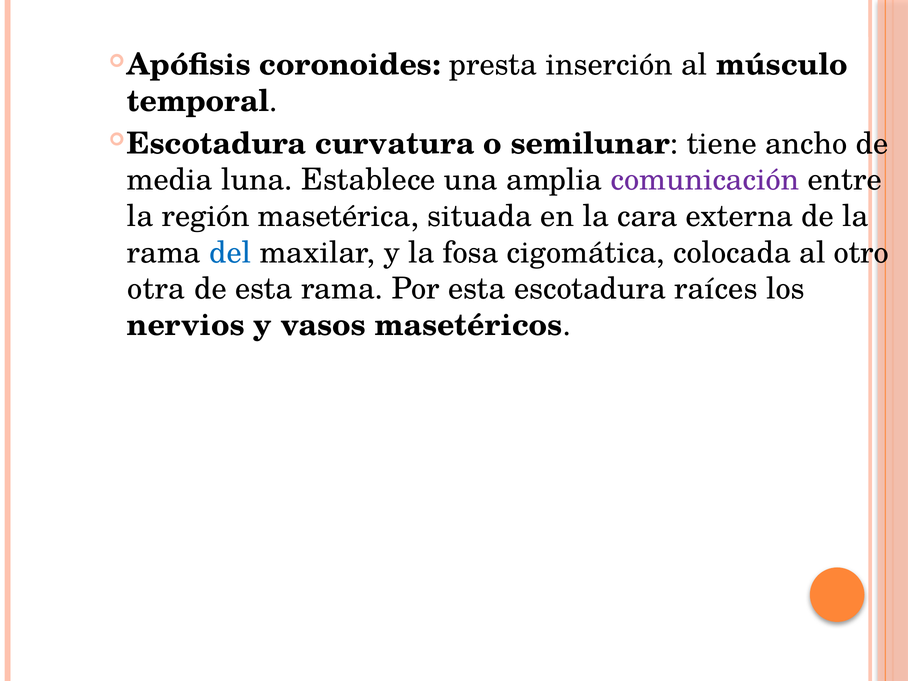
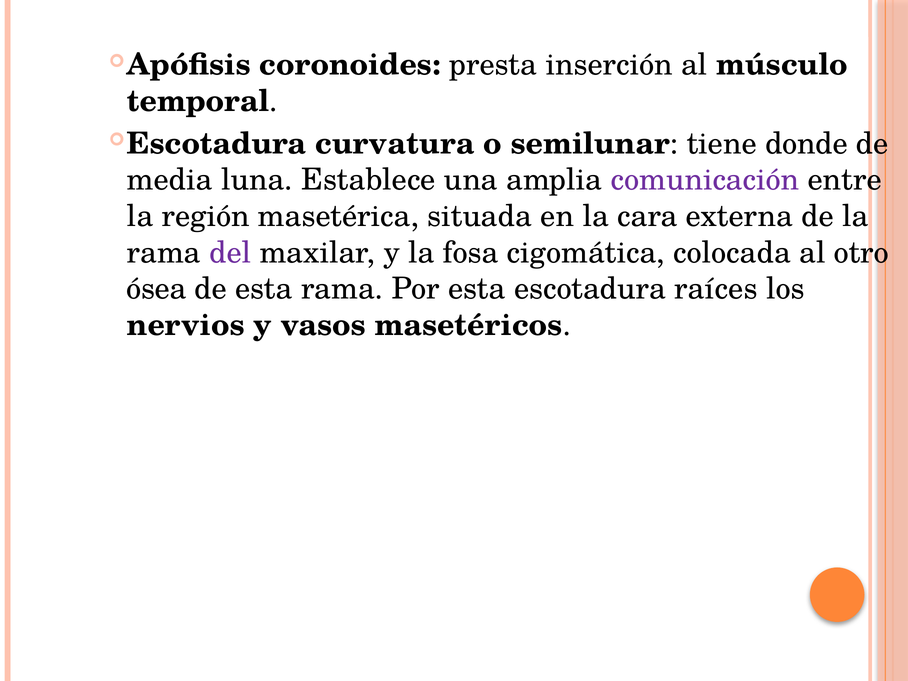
ancho: ancho -> donde
del colour: blue -> purple
otra: otra -> ósea
